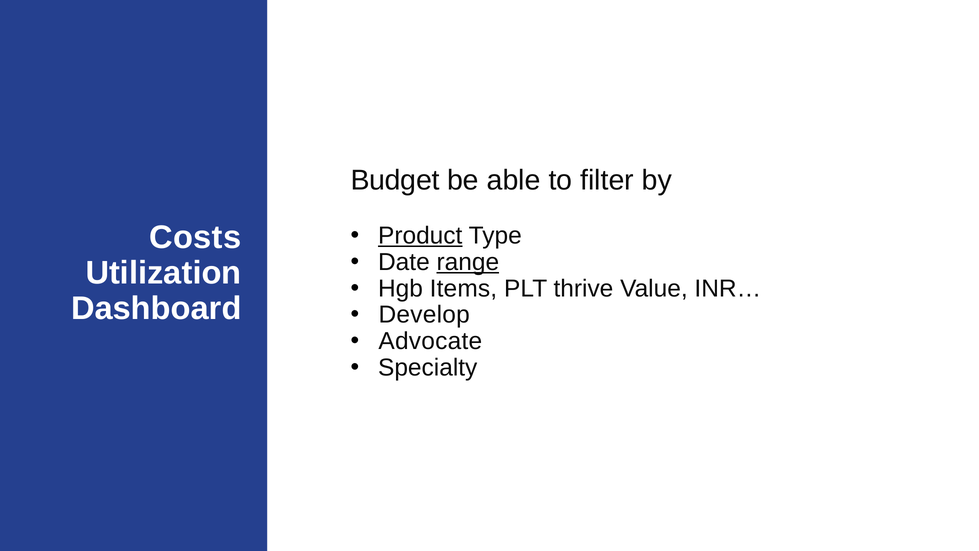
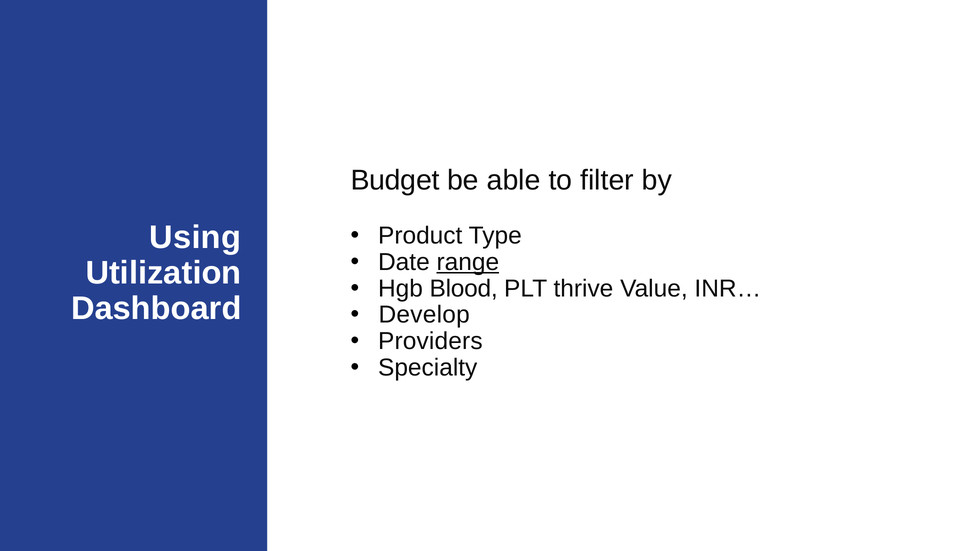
Costs: Costs -> Using
Product underline: present -> none
Items: Items -> Blood
Advocate: Advocate -> Providers
